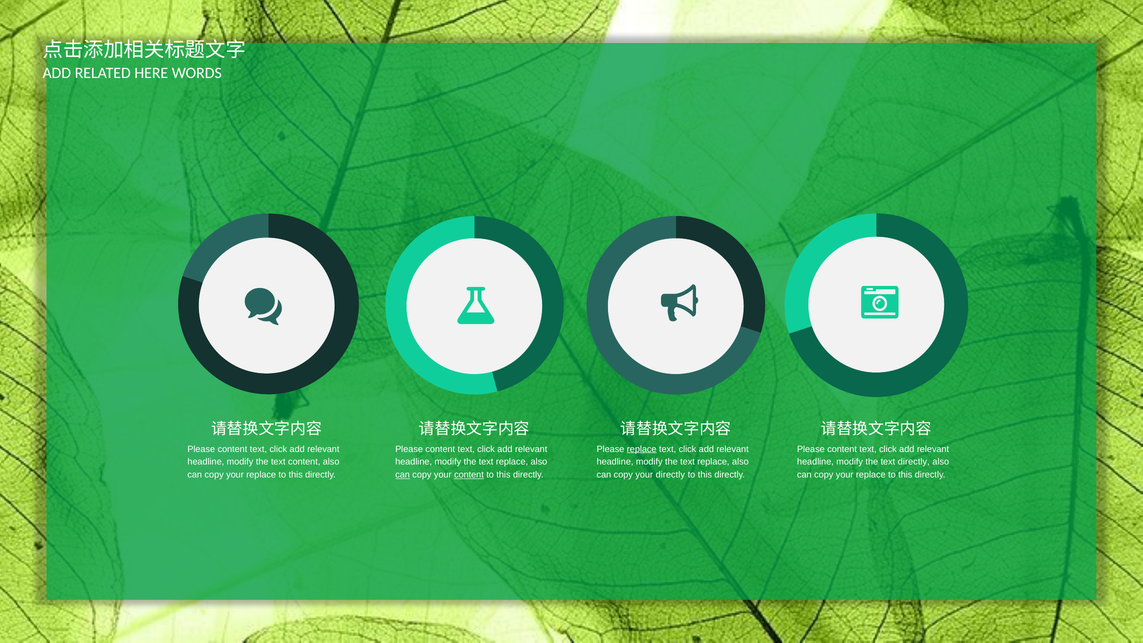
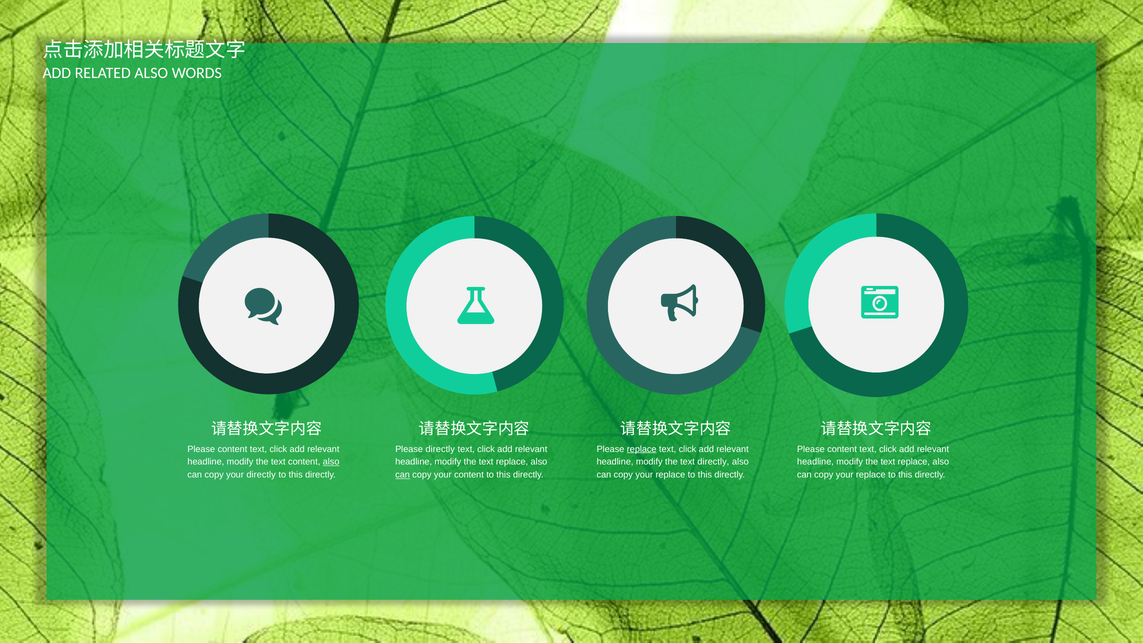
RELATED HERE: HERE -> ALSO
content at (440, 449): content -> directly
also at (331, 462) underline: none -> present
replace at (713, 462): replace -> directly
directly at (914, 462): directly -> replace
replace at (261, 475): replace -> directly
content at (469, 475) underline: present -> none
directly at (670, 475): directly -> replace
